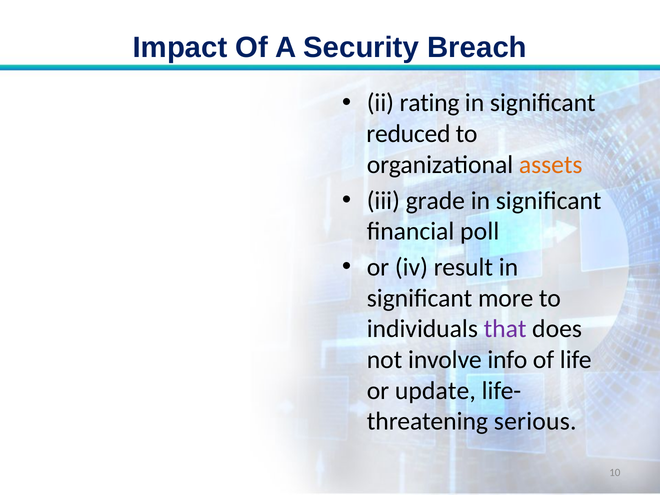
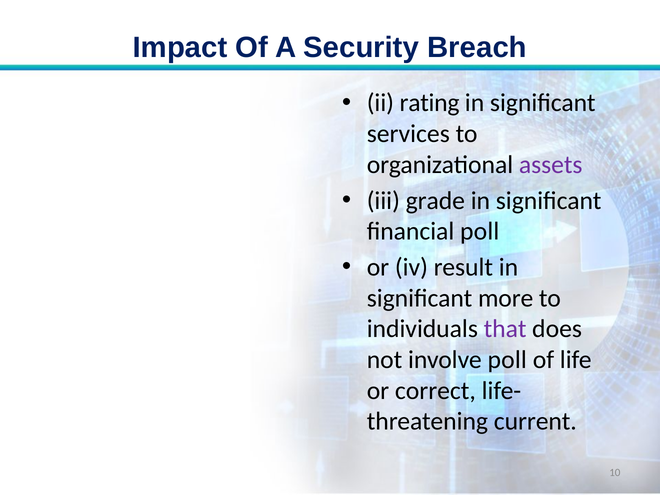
reduced: reduced -> services
assets colour: orange -> purple
involve info: info -> poll
update: update -> correct
serious: serious -> current
